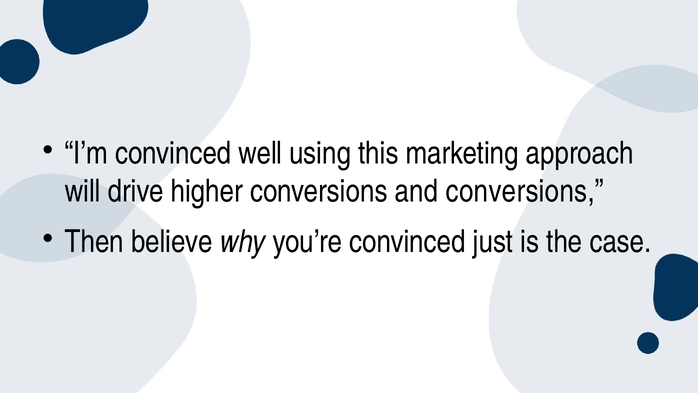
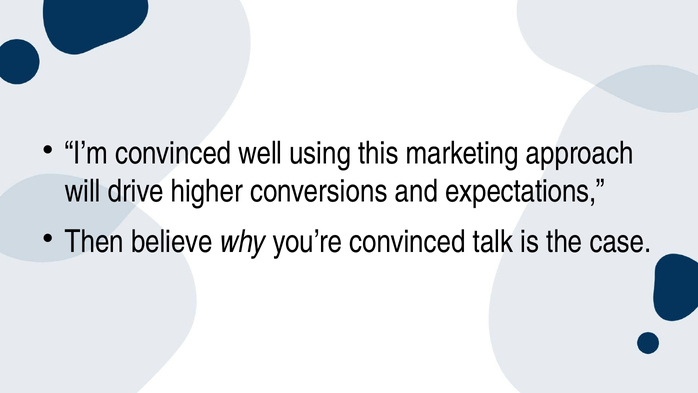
and conversions: conversions -> expectations
just: just -> talk
